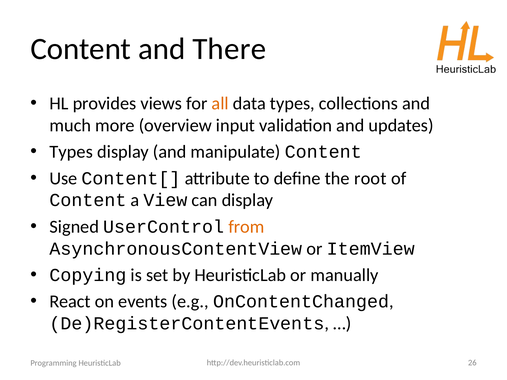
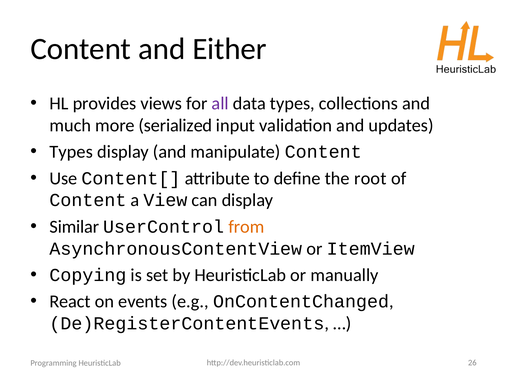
There: There -> Either
all colour: orange -> purple
overview: overview -> serialized
Signed: Signed -> Similar
